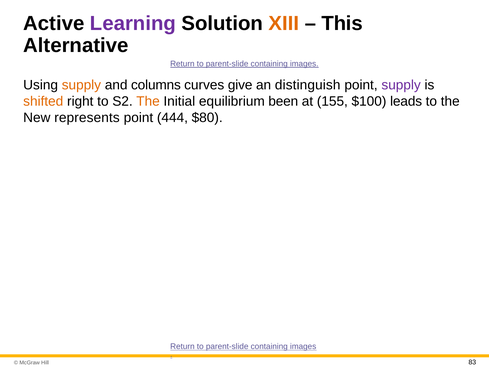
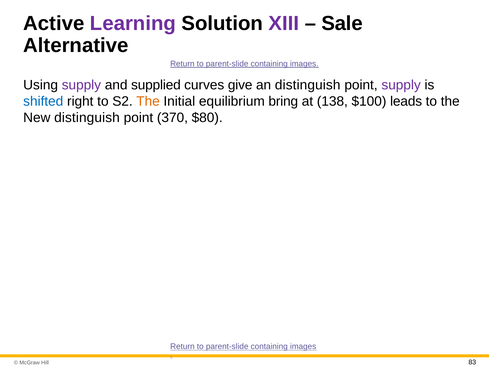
XIII colour: orange -> purple
This: This -> Sale
supply at (81, 85) colour: orange -> purple
columns: columns -> supplied
shifted colour: orange -> blue
been: been -> bring
155: 155 -> 138
New represents: represents -> distinguish
444: 444 -> 370
